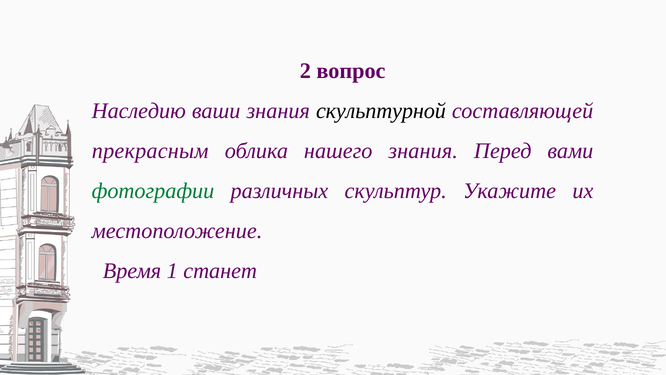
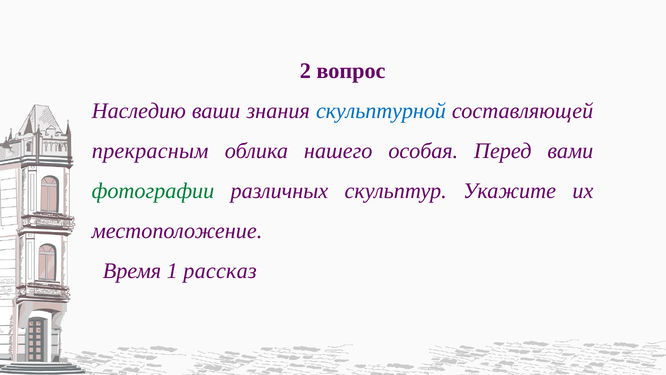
скульптурной colour: black -> blue
нашего знания: знания -> особая
станет: станет -> рассказ
